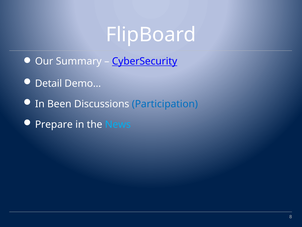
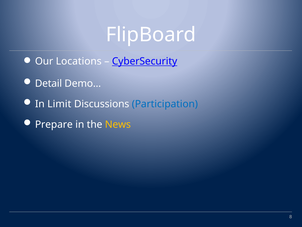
Summary: Summary -> Locations
Been: Been -> Limit
News colour: light blue -> yellow
